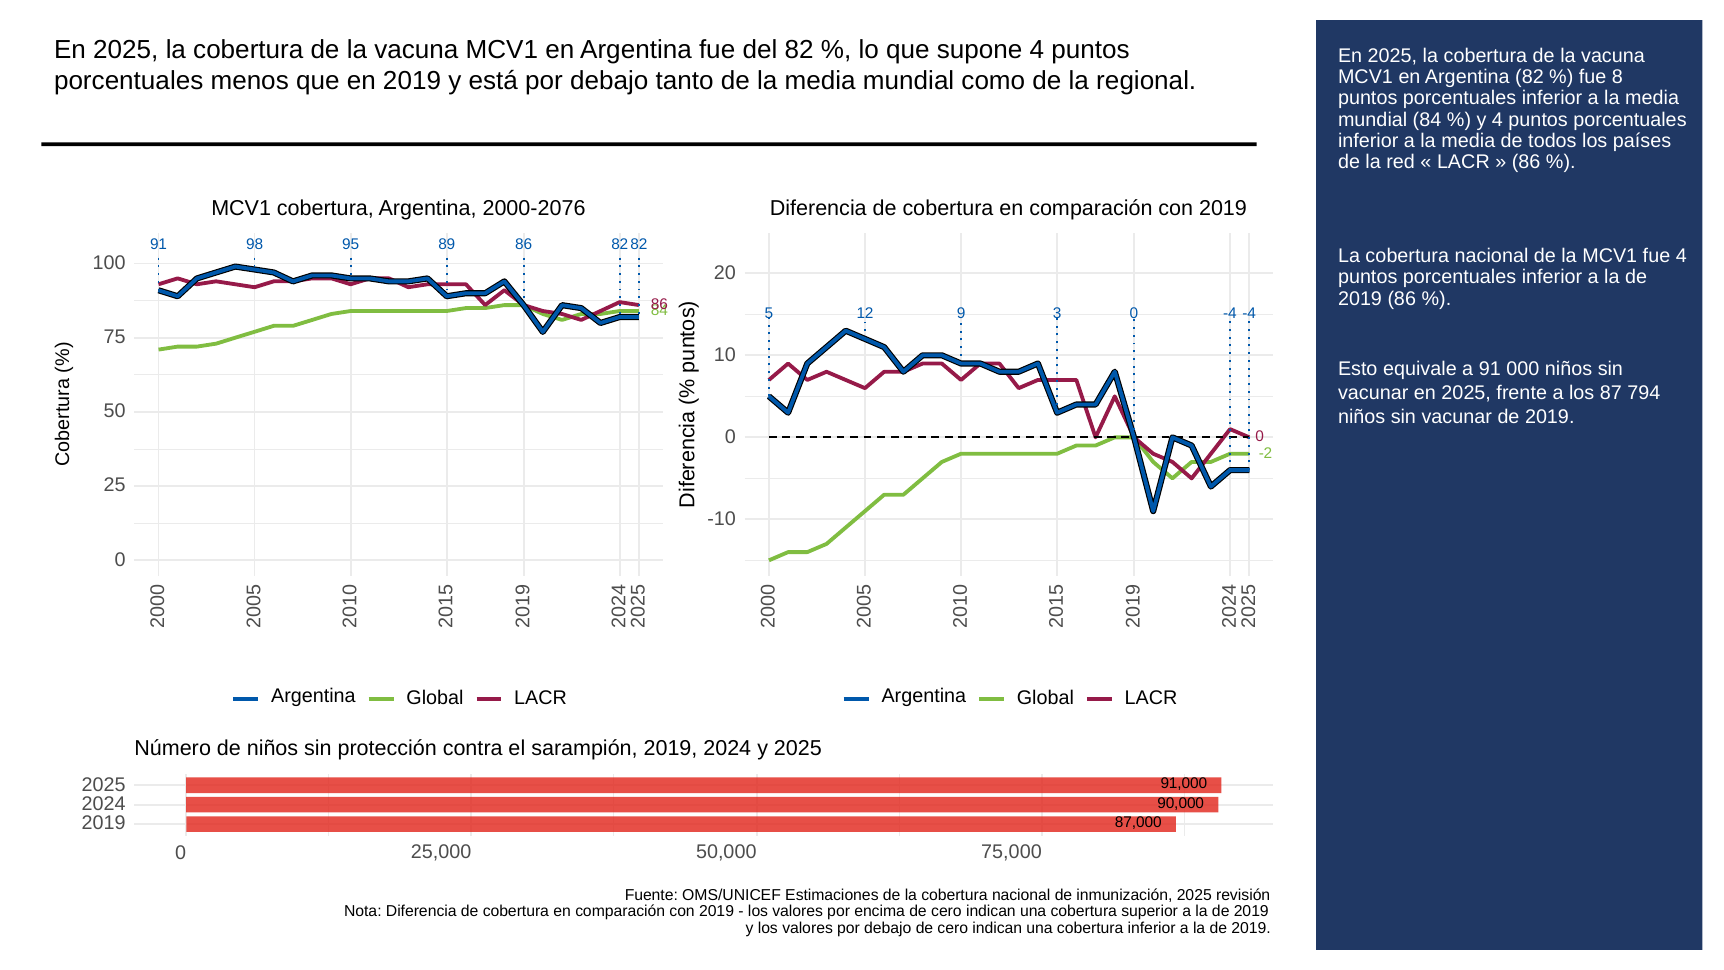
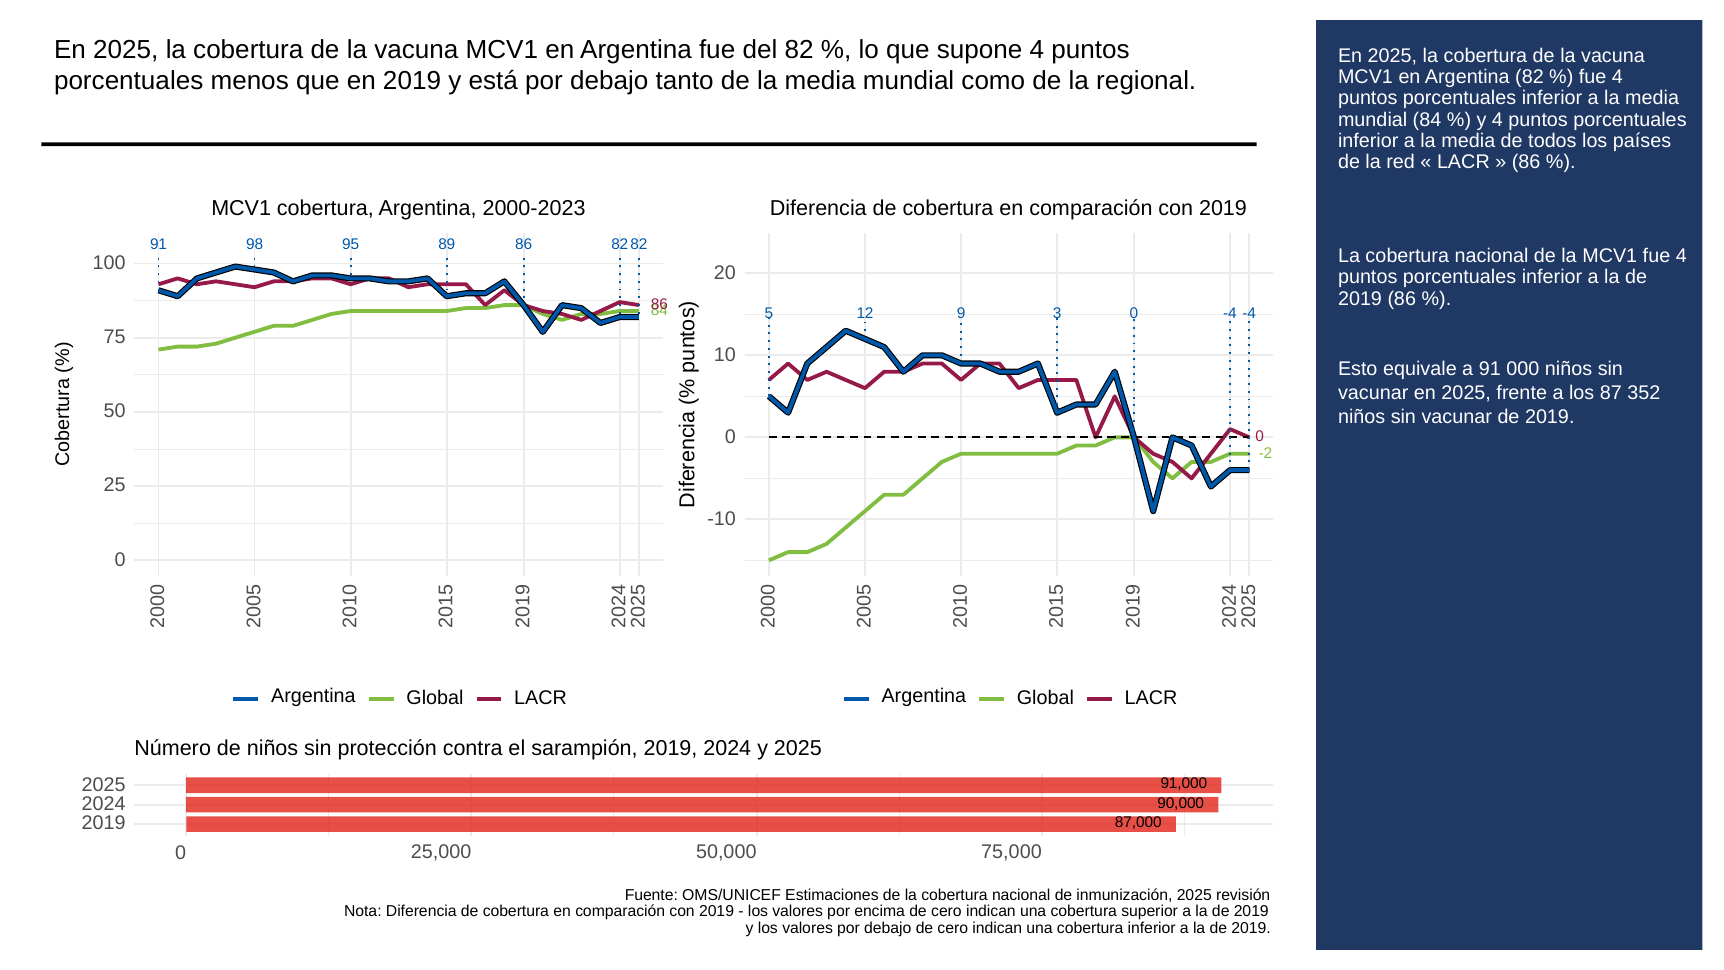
8 at (1617, 77): 8 -> 4
2000-2076: 2000-2076 -> 2000-2023
794: 794 -> 352
